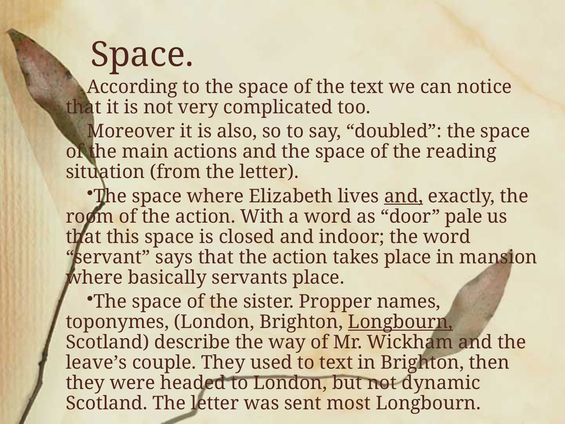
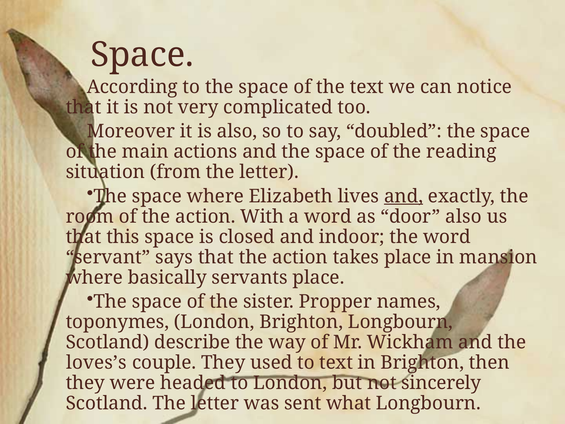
door pale: pale -> also
Longbourn at (400, 322) underline: present -> none
leave’s: leave’s -> loves’s
dynamic: dynamic -> sincerely
most: most -> what
